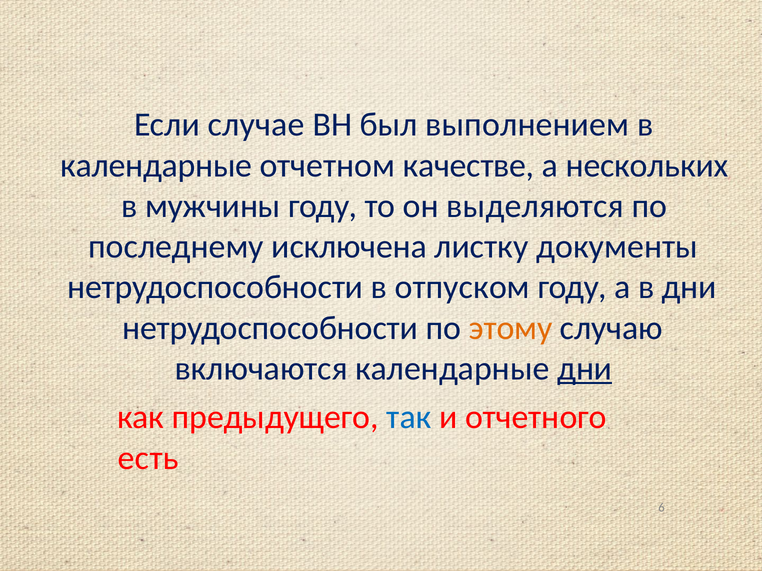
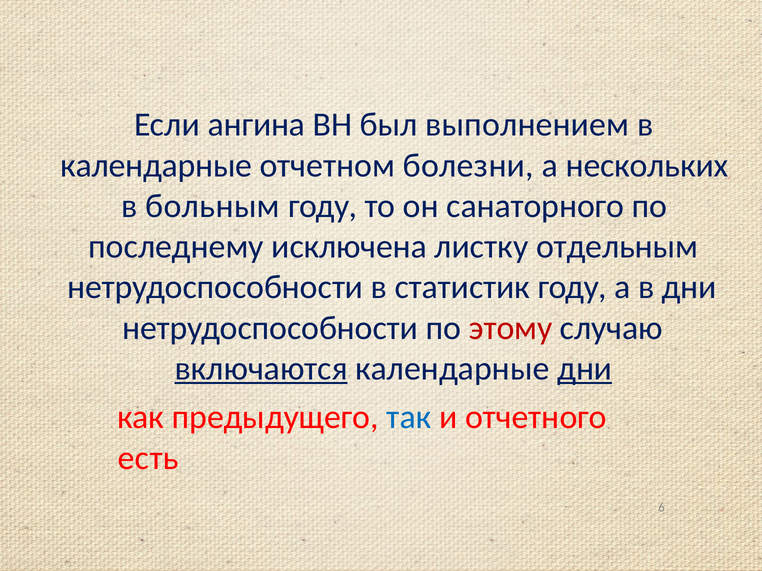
случае: случае -> ангина
качестве: качестве -> болезни
мужчины: мужчины -> больным
выделяются: выделяются -> санаторного
документы: документы -> отдельным
отпуском: отпуском -> статистик
этому colour: orange -> red
включаются underline: none -> present
